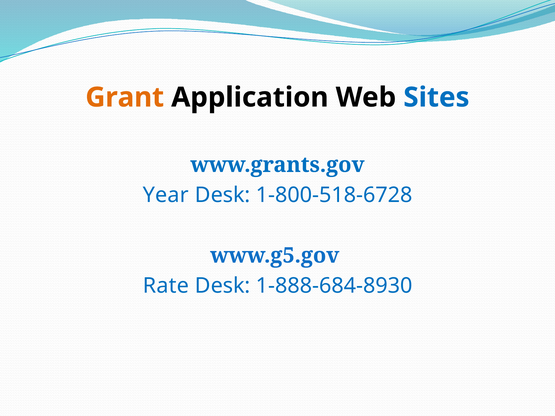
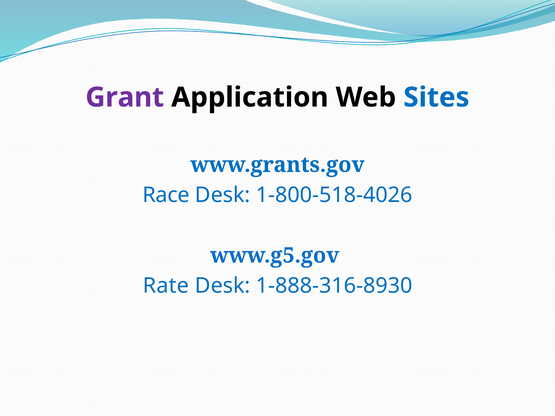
Grant colour: orange -> purple
Year: Year -> Race
1-800-518-6728: 1-800-518-6728 -> 1-800-518-4026
1-888-684-8930: 1-888-684-8930 -> 1-888-316-8930
